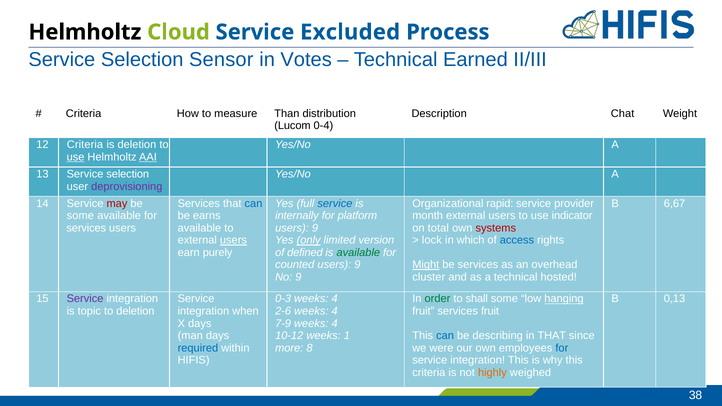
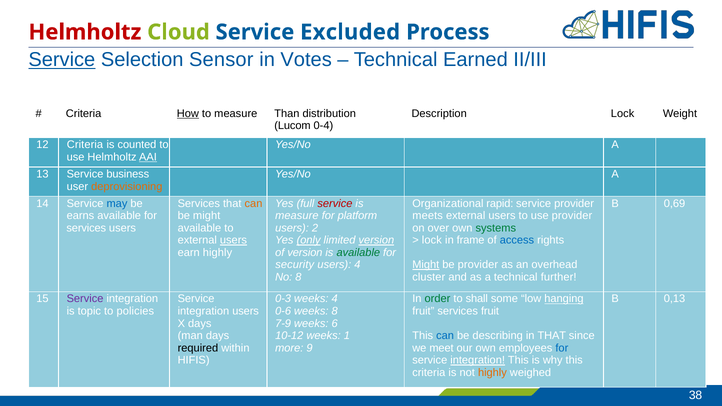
Helmholtz at (85, 32) colour: black -> red
Service at (62, 60) underline: none -> present
How underline: none -> present
Description Chat: Chat -> Lock
is deletion: deletion -> counted
use at (76, 157) underline: present -> none
13 Service selection: selection -> business
deprovisioning colour: purple -> orange
may colour: red -> blue
can at (253, 203) colour: blue -> orange
service at (335, 203) colour: blue -> red
6,67: 6,67 -> 0,69
some at (80, 216): some -> earns
be earns: earns -> might
internally at (297, 216): internally -> measure
month: month -> meets
use indicator: indicator -> provider
9 at (315, 228): 9 -> 2
total: total -> over
systems colour: red -> green
version at (376, 240) underline: none -> present
which: which -> frame
earn purely: purely -> highly
of defined: defined -> version
counted: counted -> security
9 at (357, 265): 9 -> 4
be services: services -> provider
No 9: 9 -> 8
hosted: hosted -> further
to deletion: deletion -> policies
integration when: when -> users
2-6: 2-6 -> 0-6
4 at (335, 311): 4 -> 8
7-9 weeks 4: 4 -> 6
required colour: blue -> black
8: 8 -> 9
were: were -> meet
integration at (478, 360) underline: none -> present
